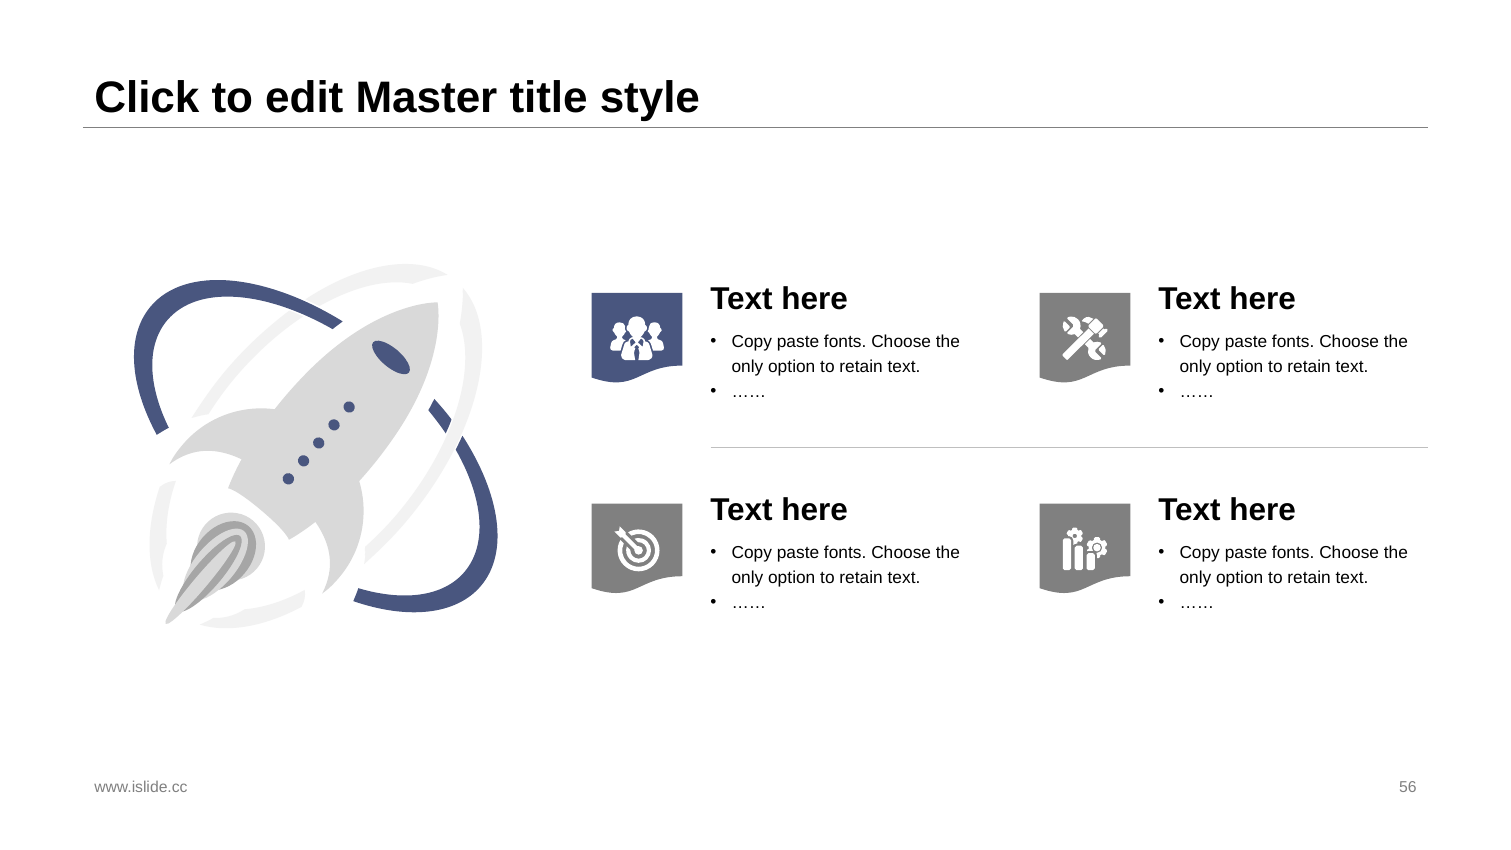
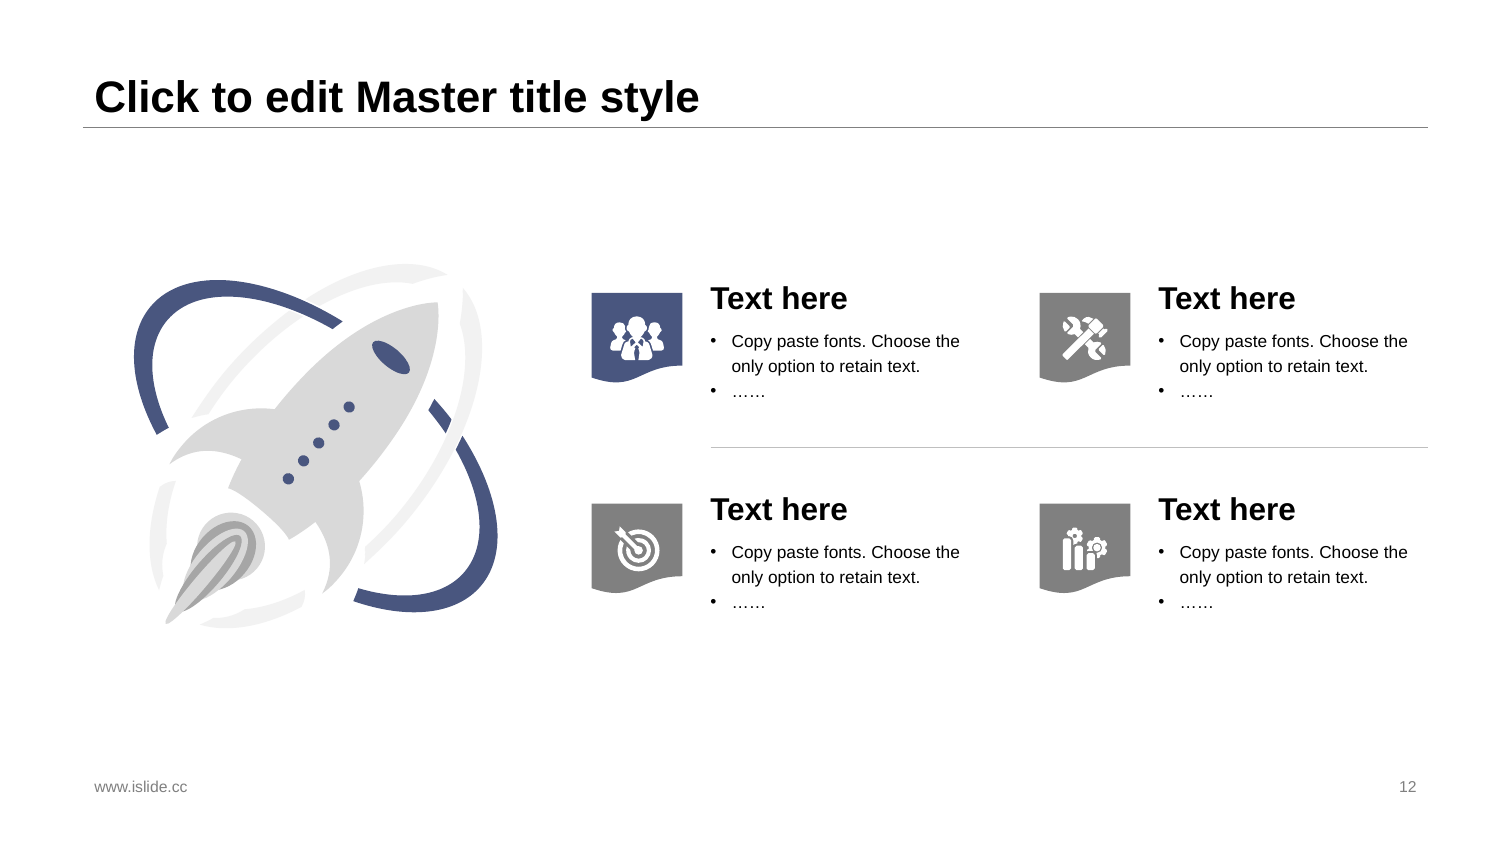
56: 56 -> 12
